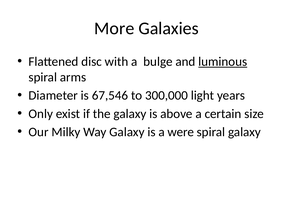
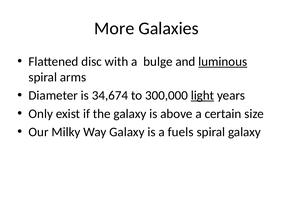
67,546: 67,546 -> 34,674
light underline: none -> present
were: were -> fuels
